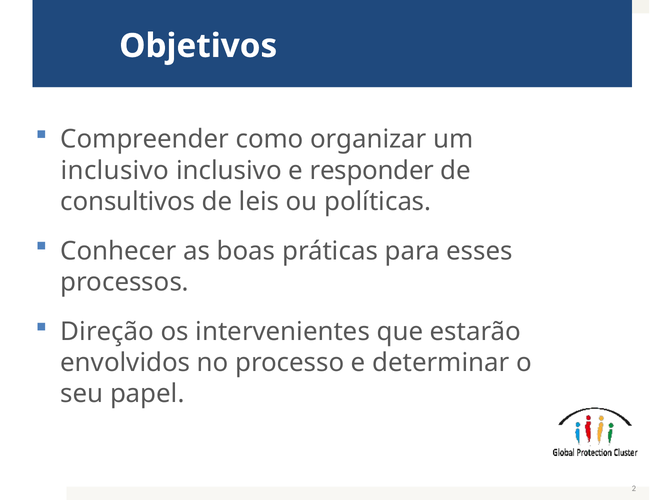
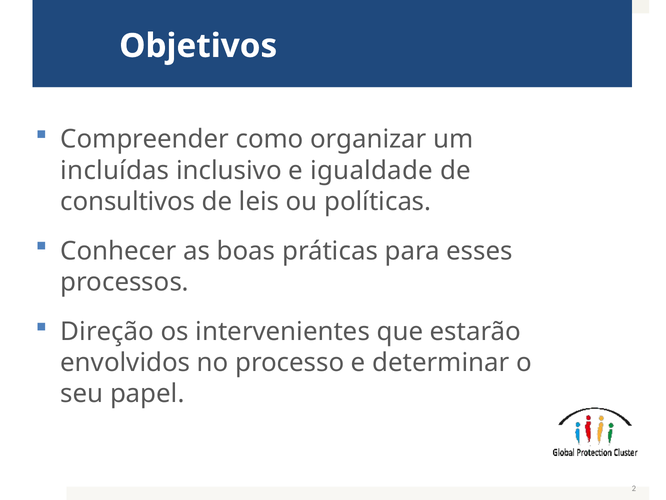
inclusivo at (115, 170): inclusivo -> incluídas
responder: responder -> igualdade
